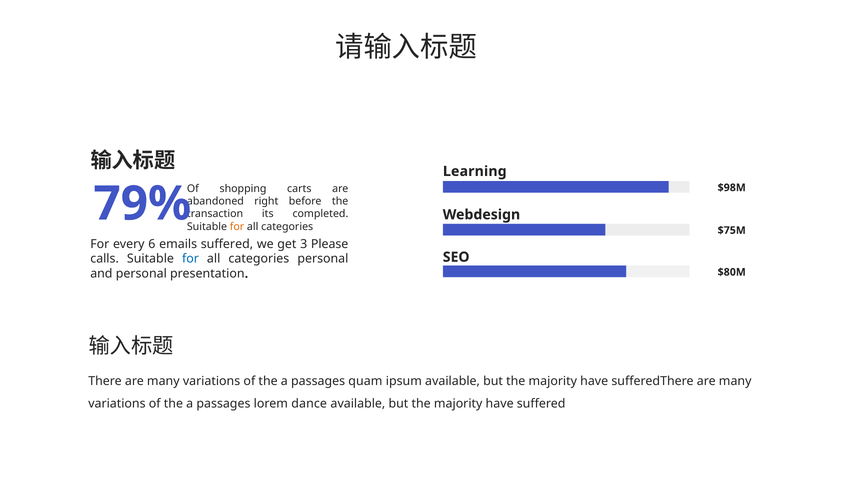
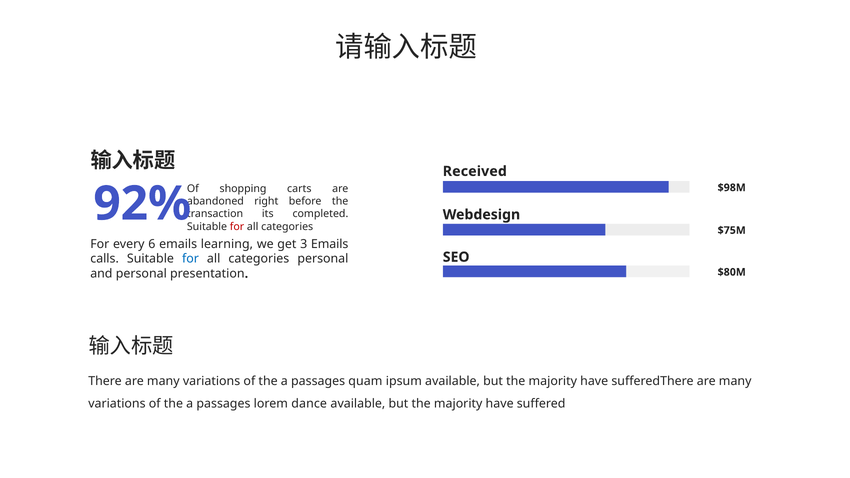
Learning: Learning -> Received
79%: 79% -> 92%
for at (237, 227) colour: orange -> red
emails suffered: suffered -> learning
3 Please: Please -> Emails
